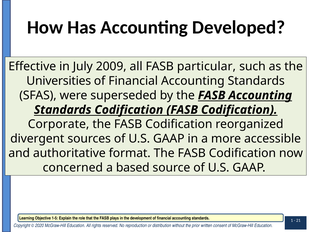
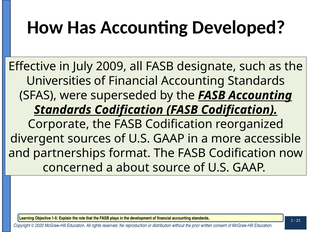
particular: particular -> designate
authoritative: authoritative -> partnerships
based: based -> about
